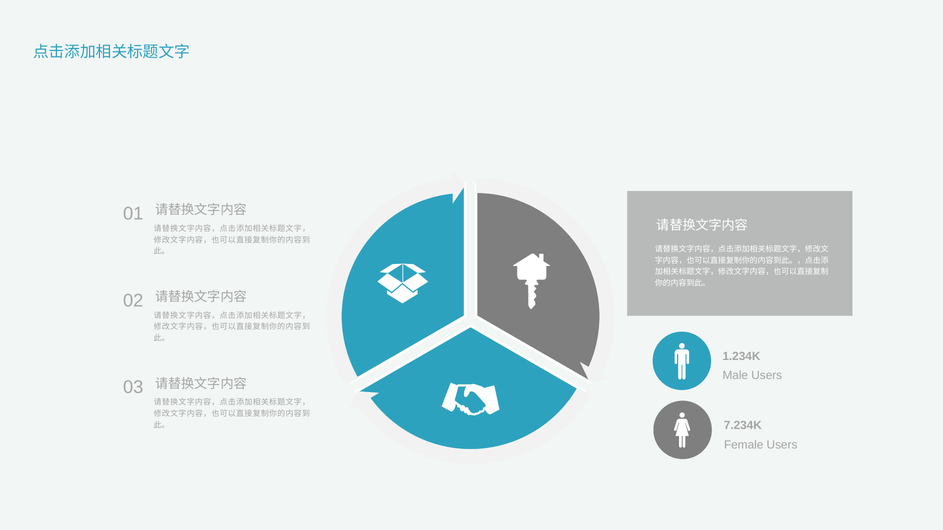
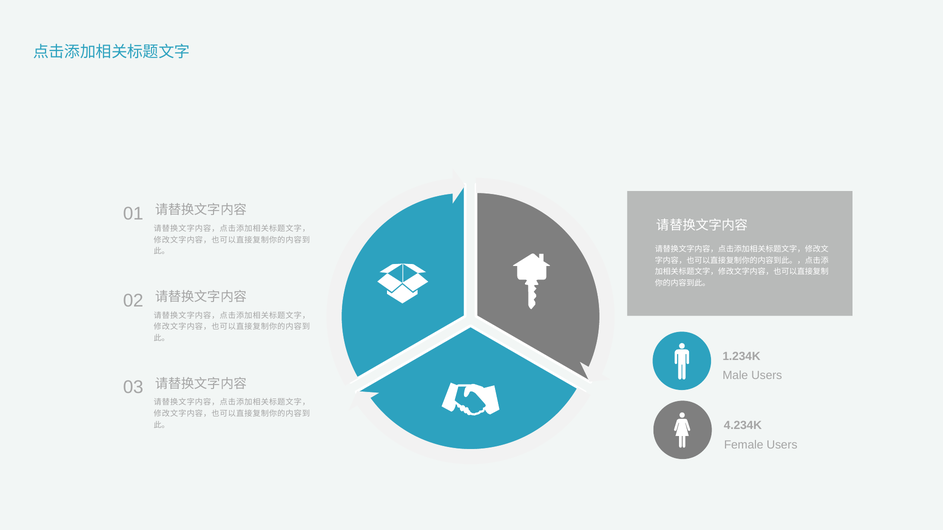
7.234K: 7.234K -> 4.234K
